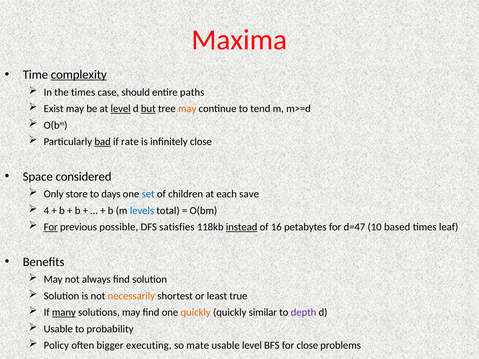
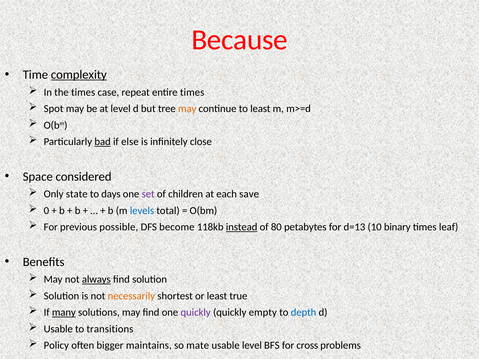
Maxima: Maxima -> Because
should: should -> repeat
entire paths: paths -> times
Exist: Exist -> Spot
level at (121, 109) underline: present -> none
but underline: present -> none
to tend: tend -> least
rate: rate -> else
store: store -> state
set colour: blue -> purple
4: 4 -> 0
For at (51, 227) underline: present -> none
satisfies: satisfies -> become
16: 16 -> 80
d=47: d=47 -> d=13
based: based -> binary
always underline: none -> present
quickly at (196, 313) colour: orange -> purple
similar: similar -> empty
depth colour: purple -> blue
probability: probability -> transitions
executing: executing -> maintains
for close: close -> cross
